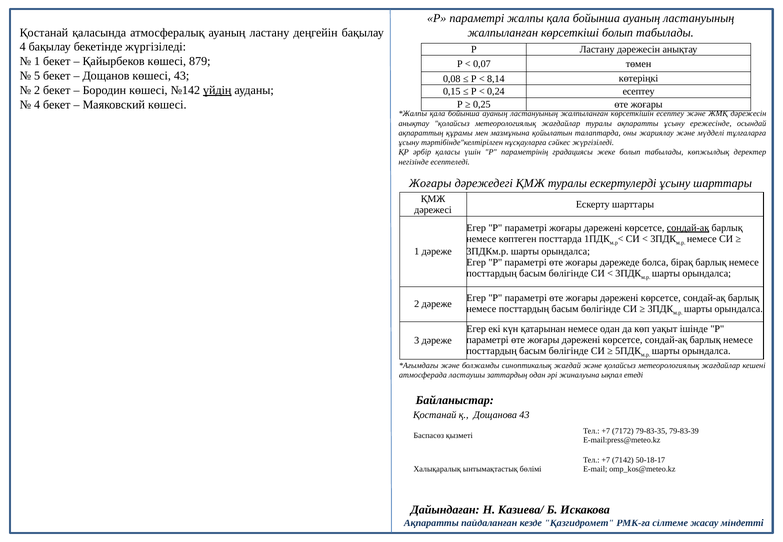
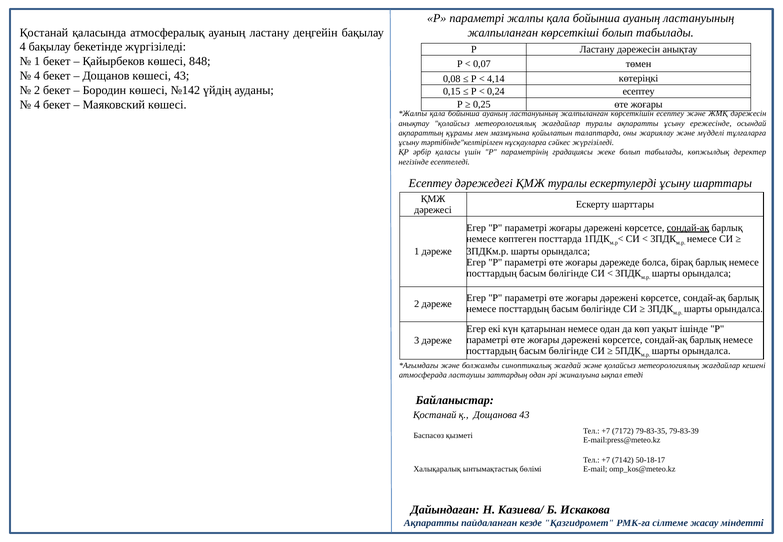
879: 879 -> 848
5 at (37, 76): 5 -> 4
8,14: 8,14 -> 4,14
үйдің underline: present -> none
Жоғары at (430, 183): Жоғары -> Есептеу
